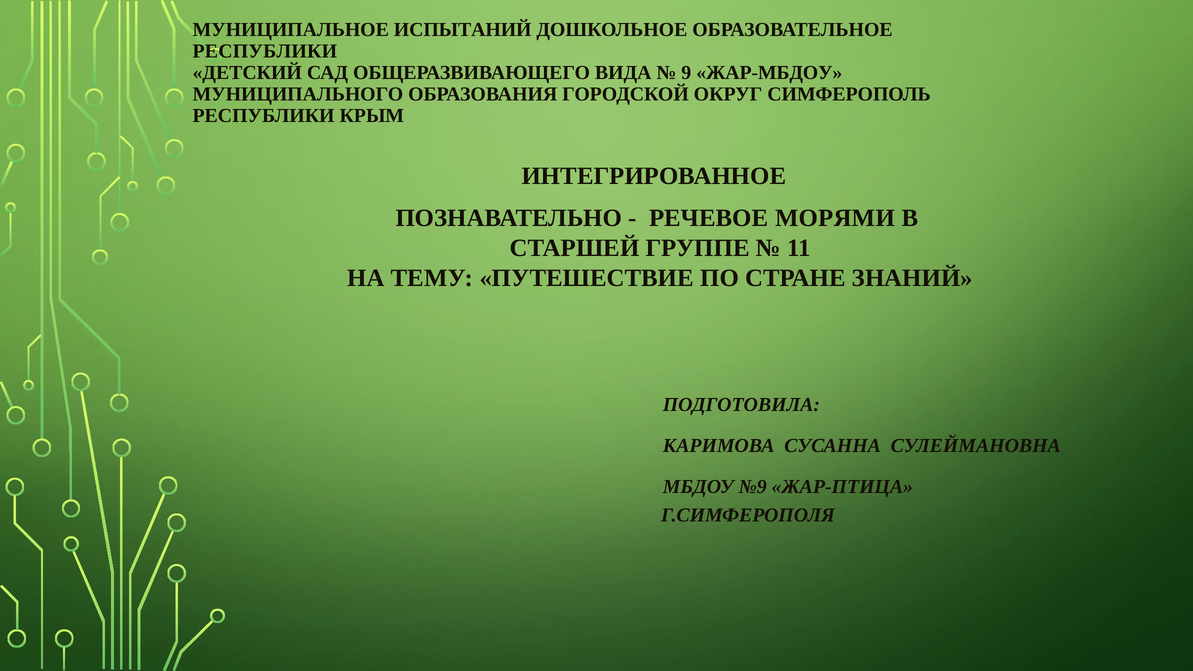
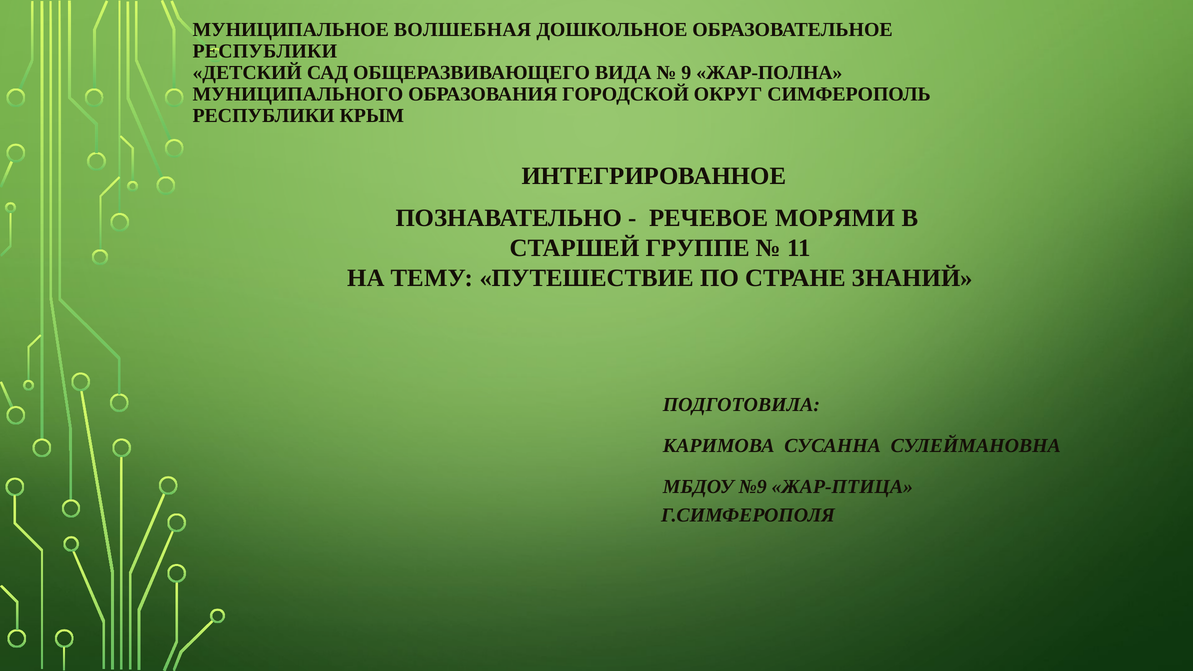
ИСПЫТАНИЙ: ИСПЫТАНИЙ -> ВОЛШЕБНАЯ
ЖАР-МБДОУ: ЖАР-МБДОУ -> ЖАР-ПОЛНА
